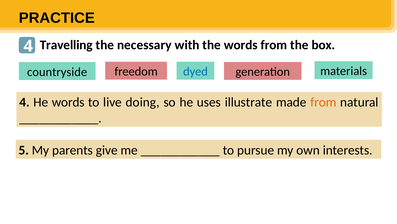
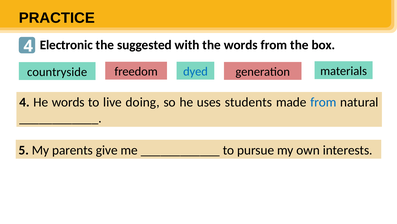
Travelling: Travelling -> Electronic
necessary: necessary -> suggested
illustrate: illustrate -> students
from at (323, 102) colour: orange -> blue
